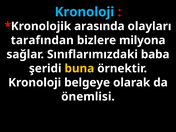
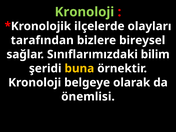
Kronoloji at (84, 12) colour: light blue -> light green
arasında: arasında -> ilçelerde
milyona: milyona -> bireysel
baba: baba -> bilim
